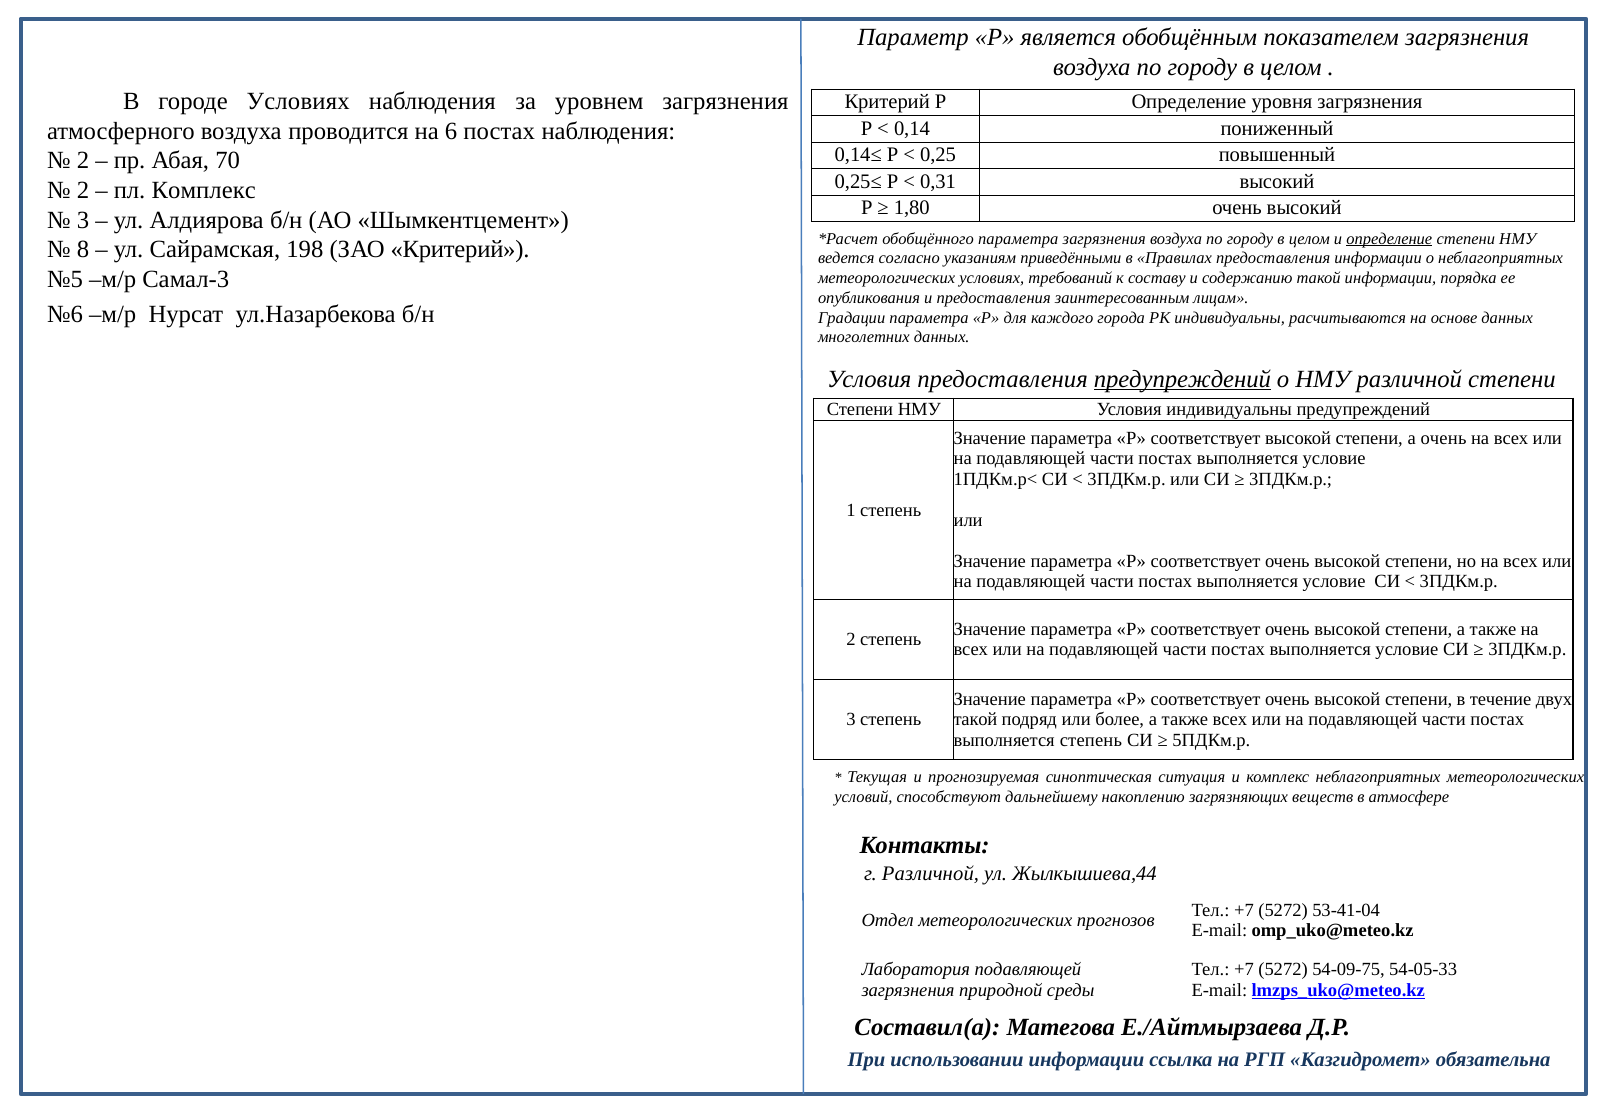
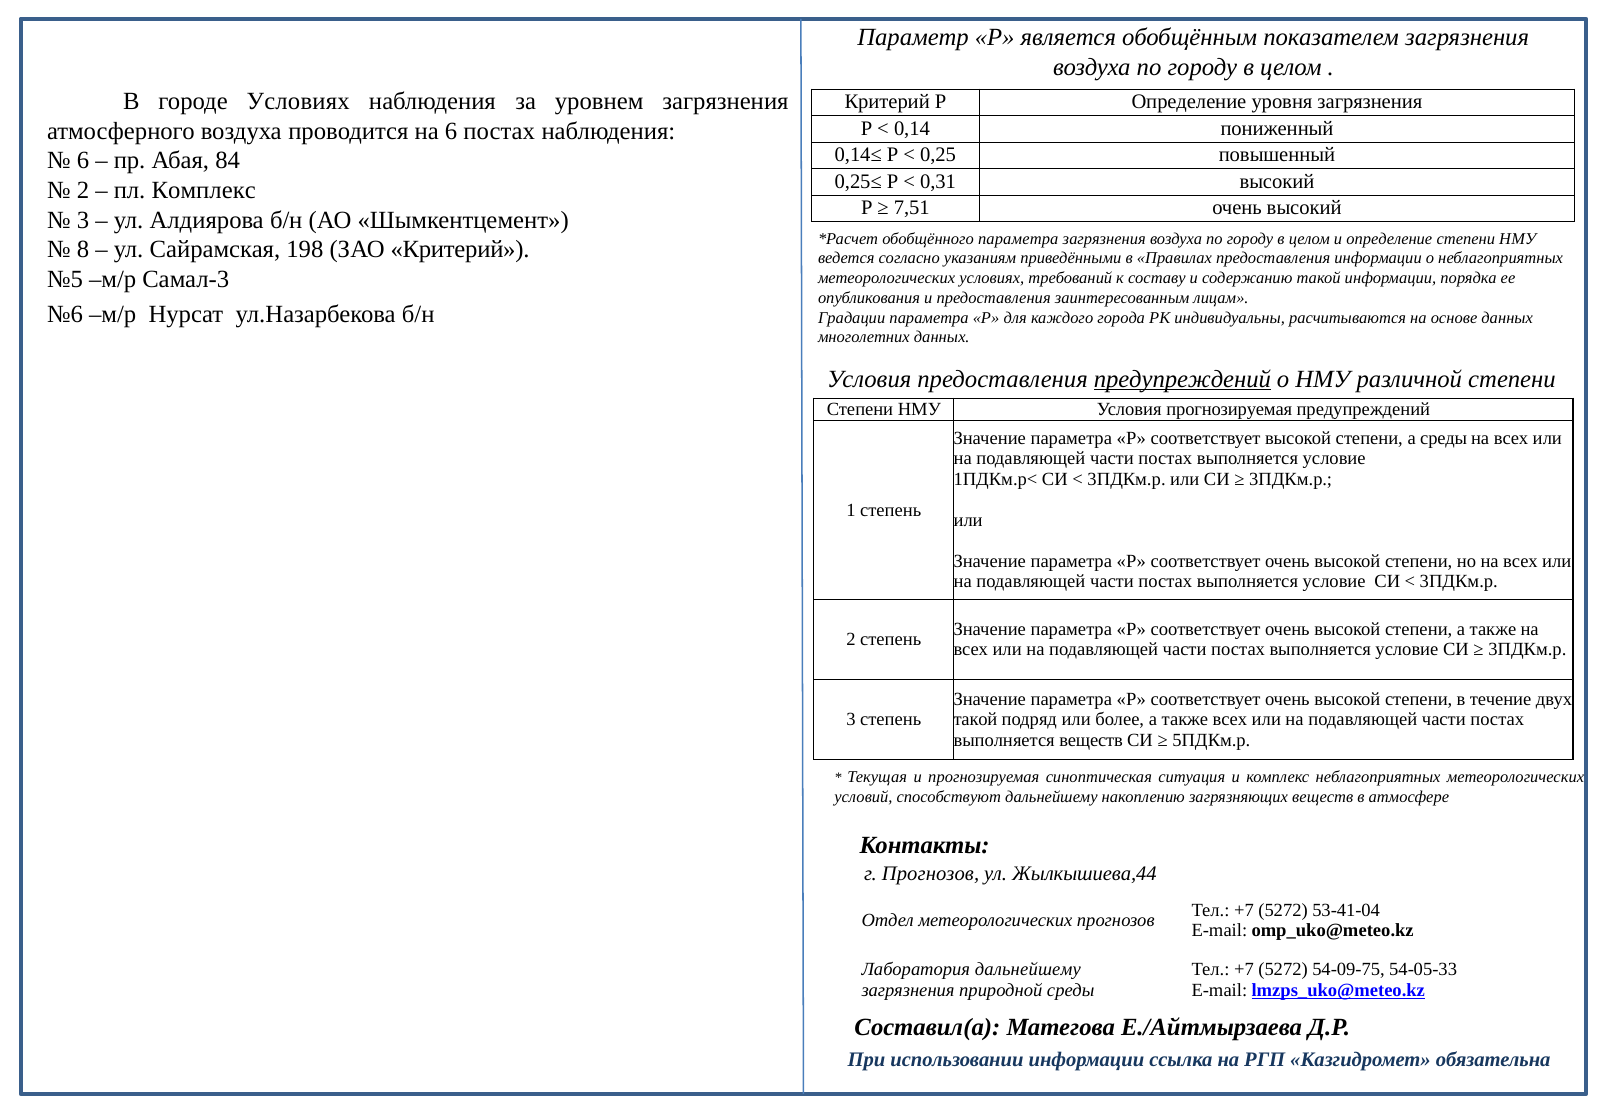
2 at (83, 161): 2 -> 6
70: 70 -> 84
1,80: 1,80 -> 7,51
определение at (1389, 239) underline: present -> none
Условия индивидуальны: индивидуальны -> прогнозируемая
а очень: очень -> среды
выполняется степень: степень -> веществ
г Различной: Различной -> Прогнозов
Лаборатория подавляющей: подавляющей -> дальнейшему
